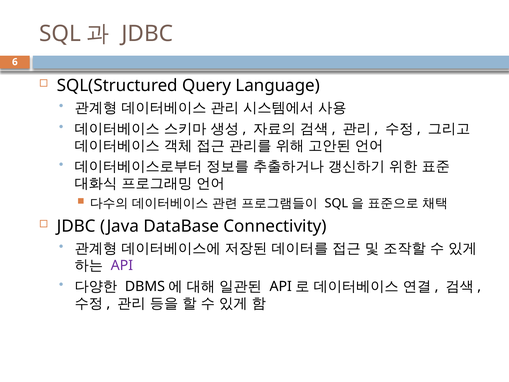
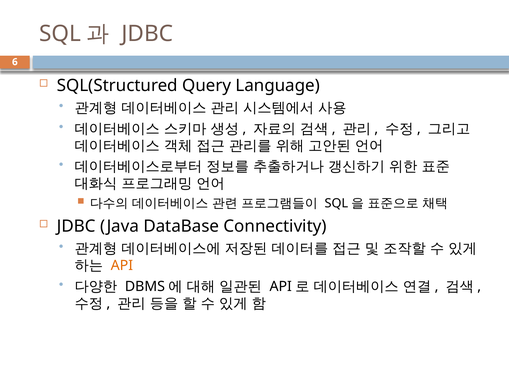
API colour: purple -> orange
